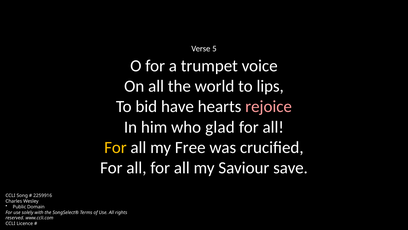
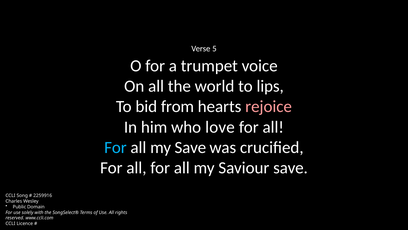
have: have -> from
glad: glad -> love
For at (115, 147) colour: yellow -> light blue
my Free: Free -> Save
